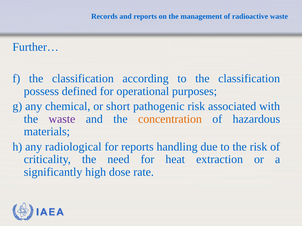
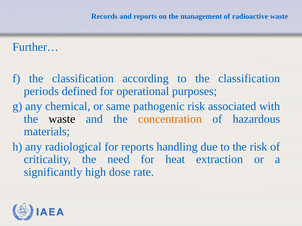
possess: possess -> periods
short: short -> same
waste at (62, 119) colour: purple -> black
